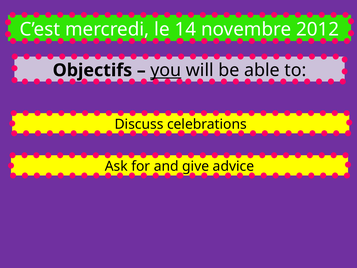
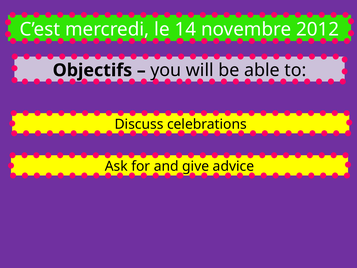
you underline: present -> none
